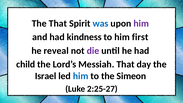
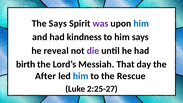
The That: That -> Says
was colour: blue -> purple
him at (141, 23) colour: purple -> blue
him first: first -> says
child: child -> birth
Israel: Israel -> After
Simeon: Simeon -> Rescue
